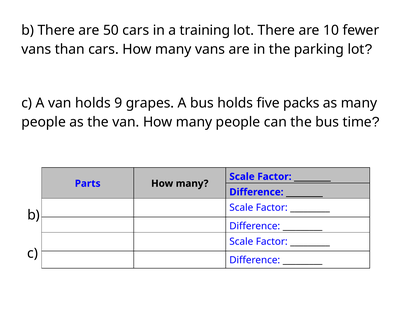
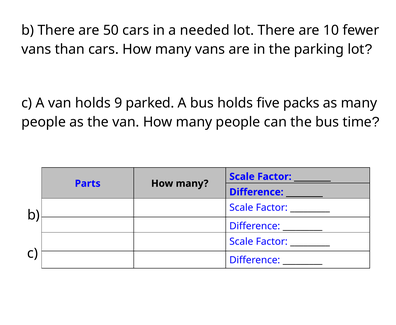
training: training -> needed
grapes: grapes -> parked
